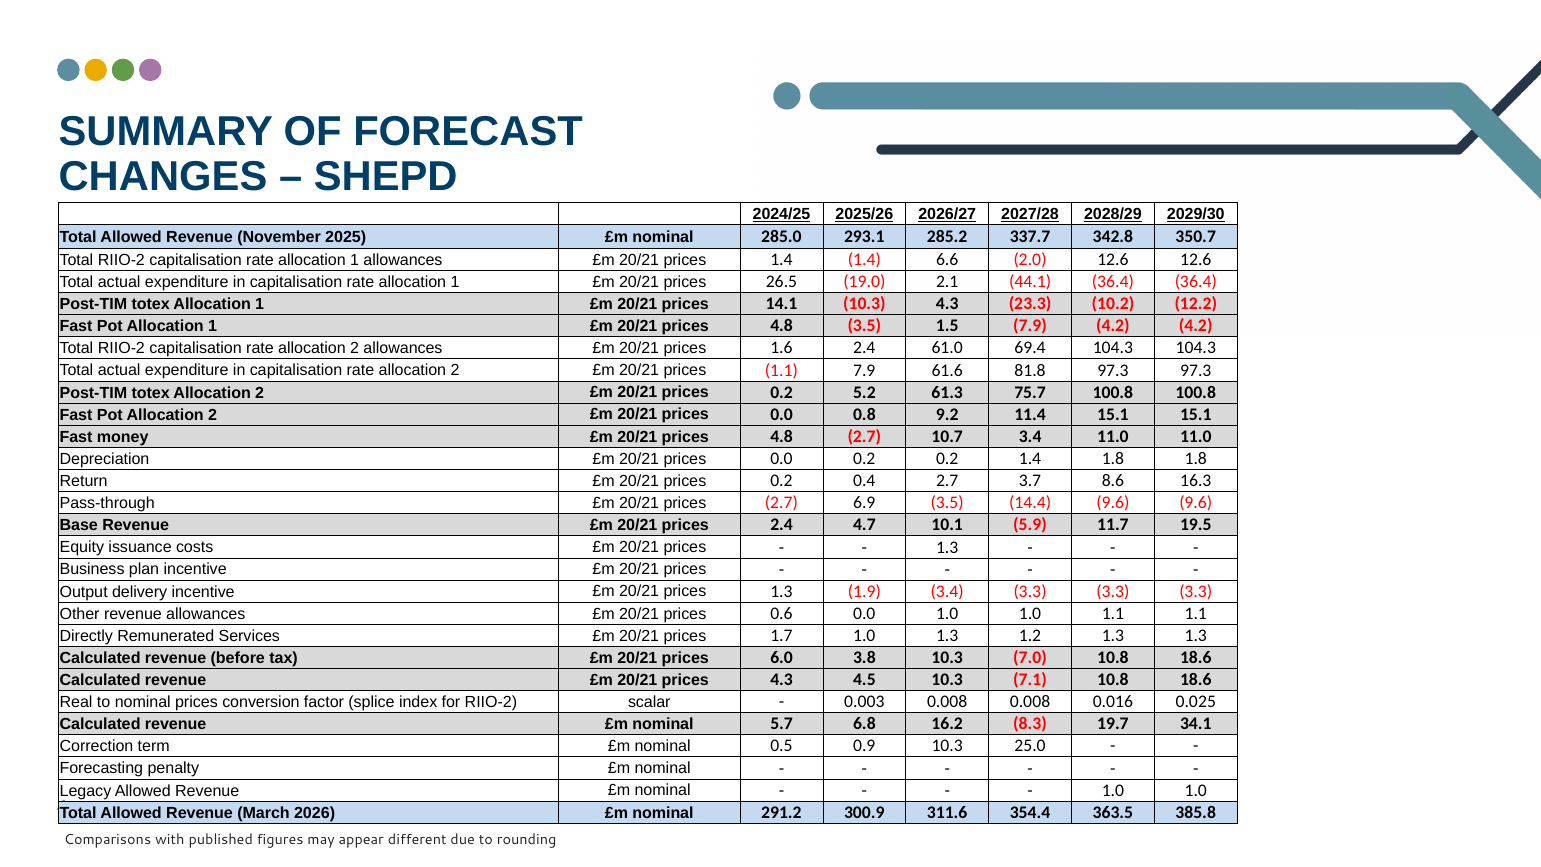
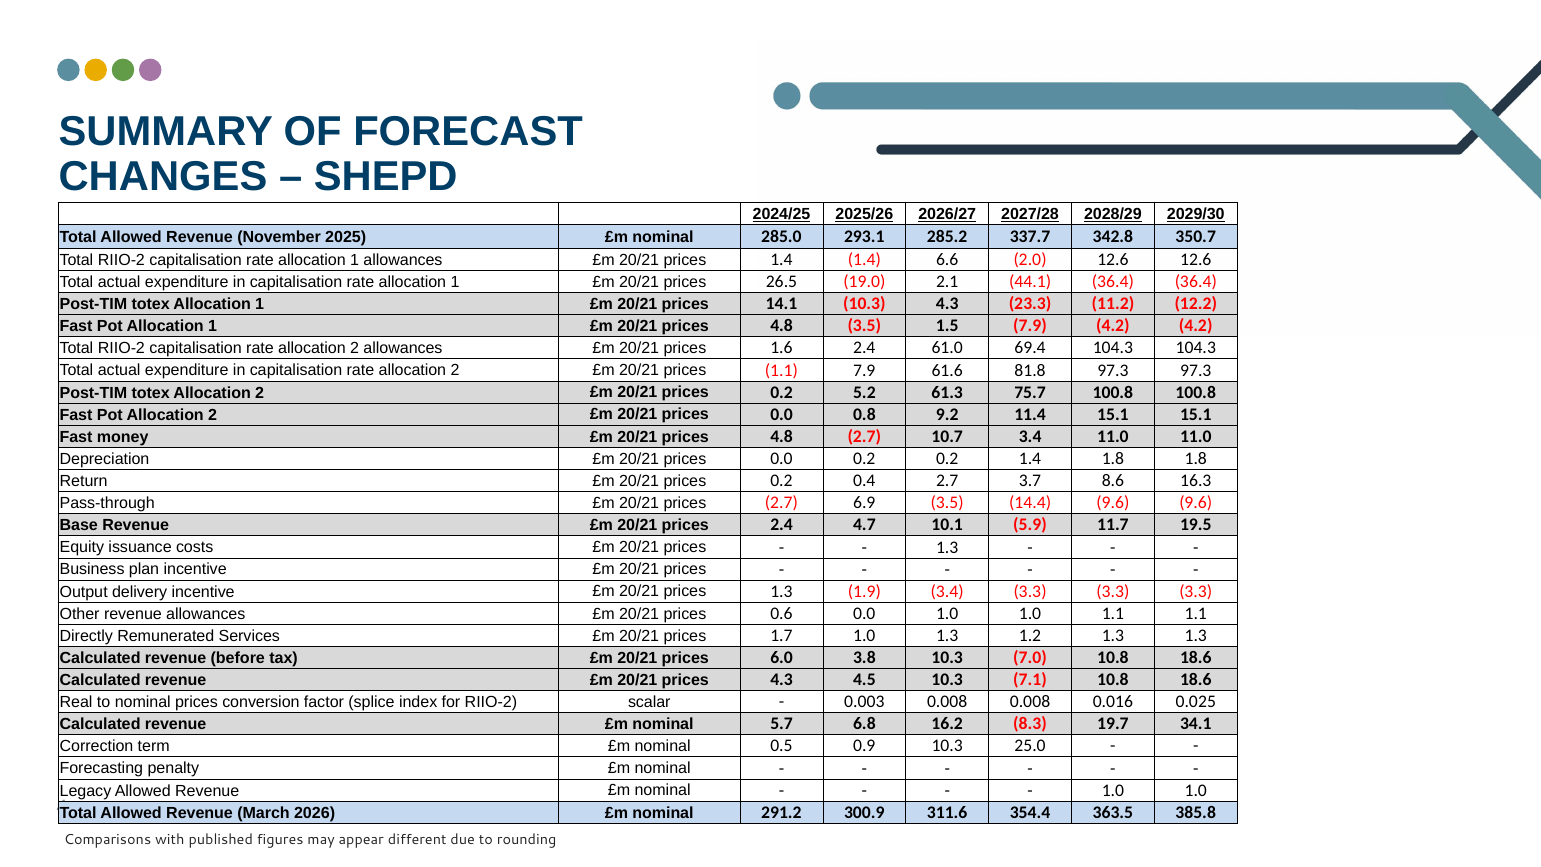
10.2: 10.2 -> 11.2
